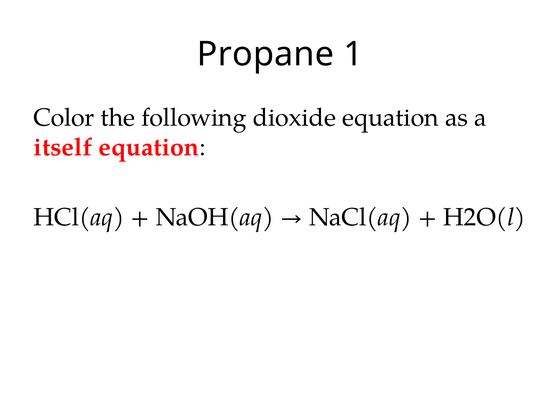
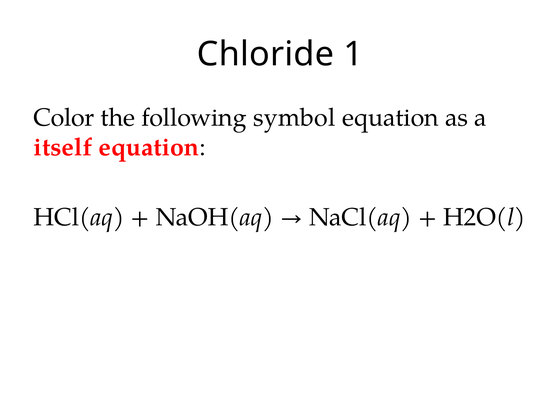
Propane: Propane -> Chloride
dioxide: dioxide -> symbol
